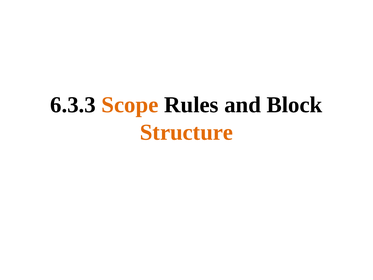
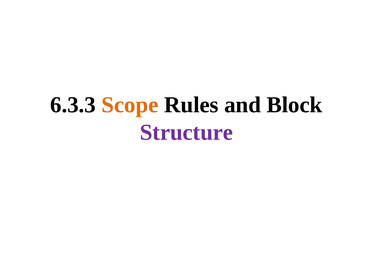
Structure colour: orange -> purple
